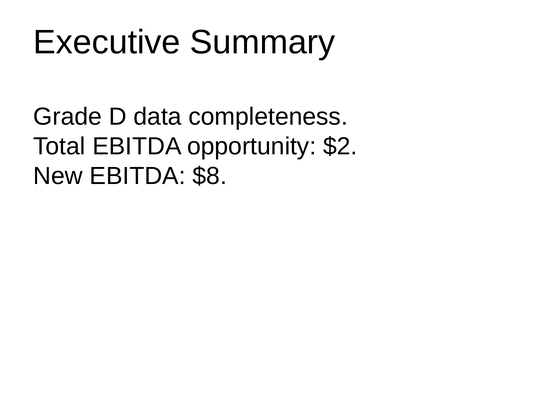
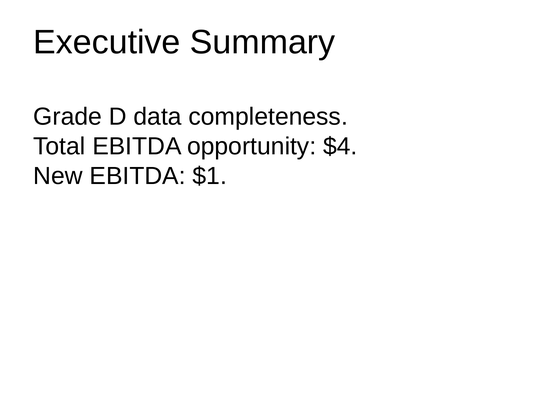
$2: $2 -> $4
$8: $8 -> $1
